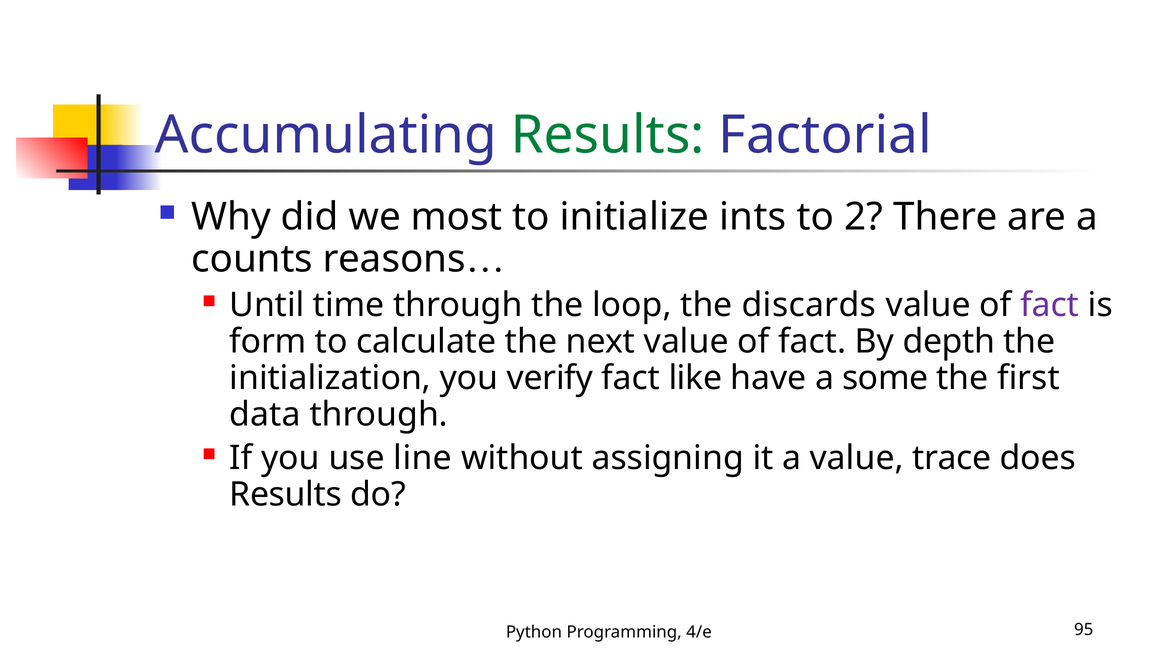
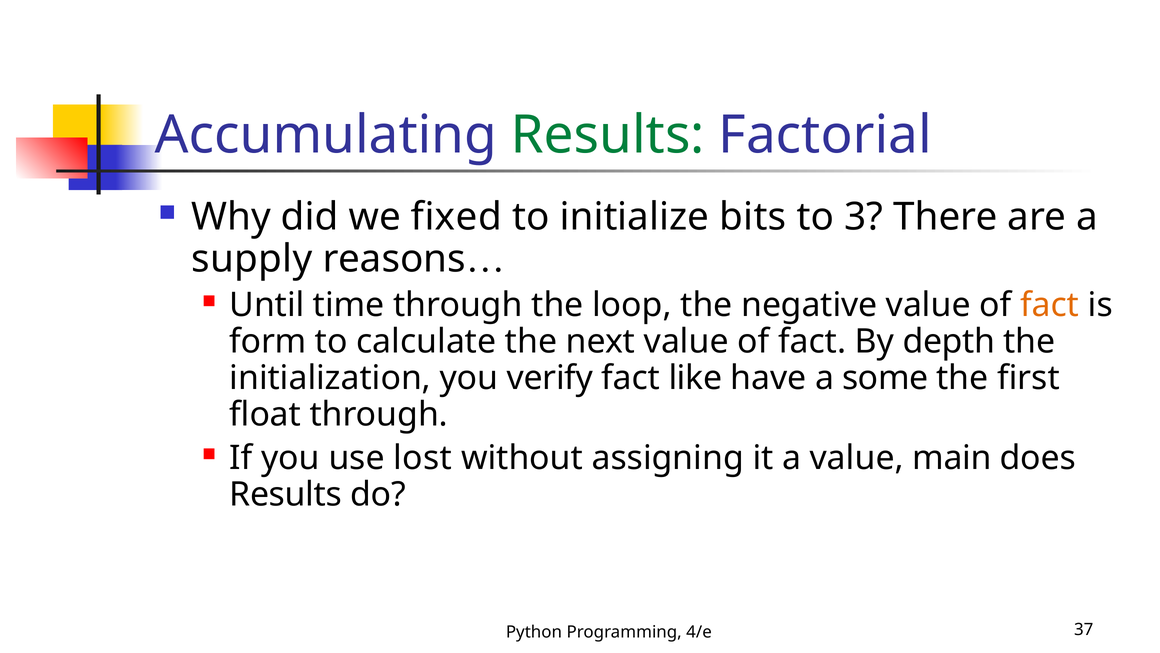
most: most -> fixed
ints: ints -> bits
2: 2 -> 3
counts: counts -> supply
discards: discards -> negative
fact at (1050, 305) colour: purple -> orange
data: data -> float
line: line -> lost
trace: trace -> main
95: 95 -> 37
